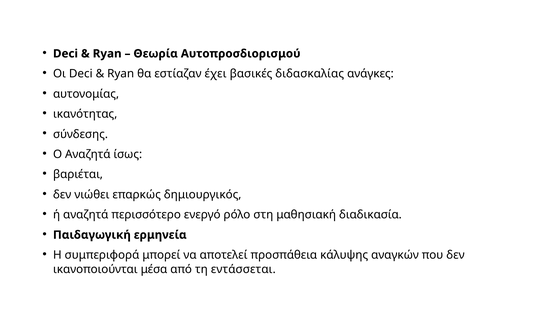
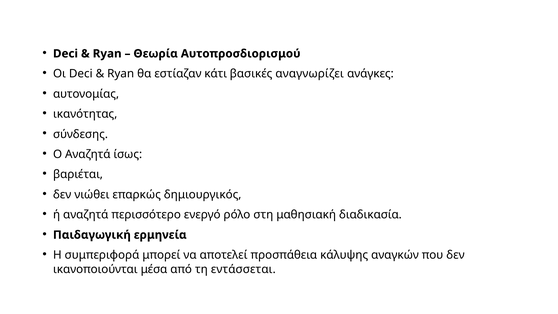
έχει: έχει -> κάτι
διδασκαλίας: διδασκαλίας -> αναγνωρίζει
